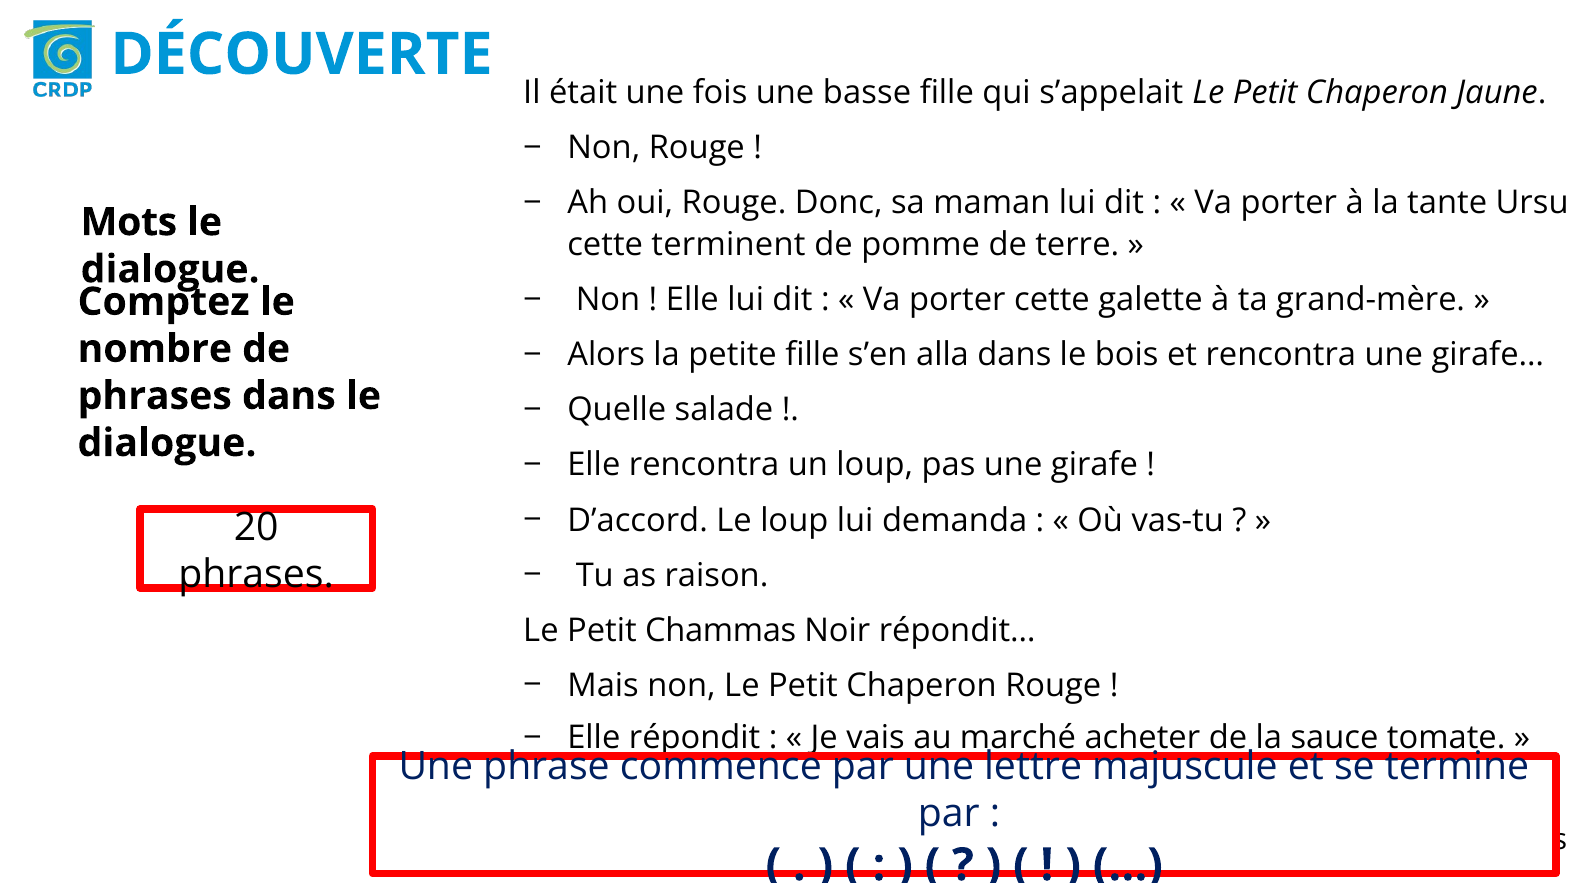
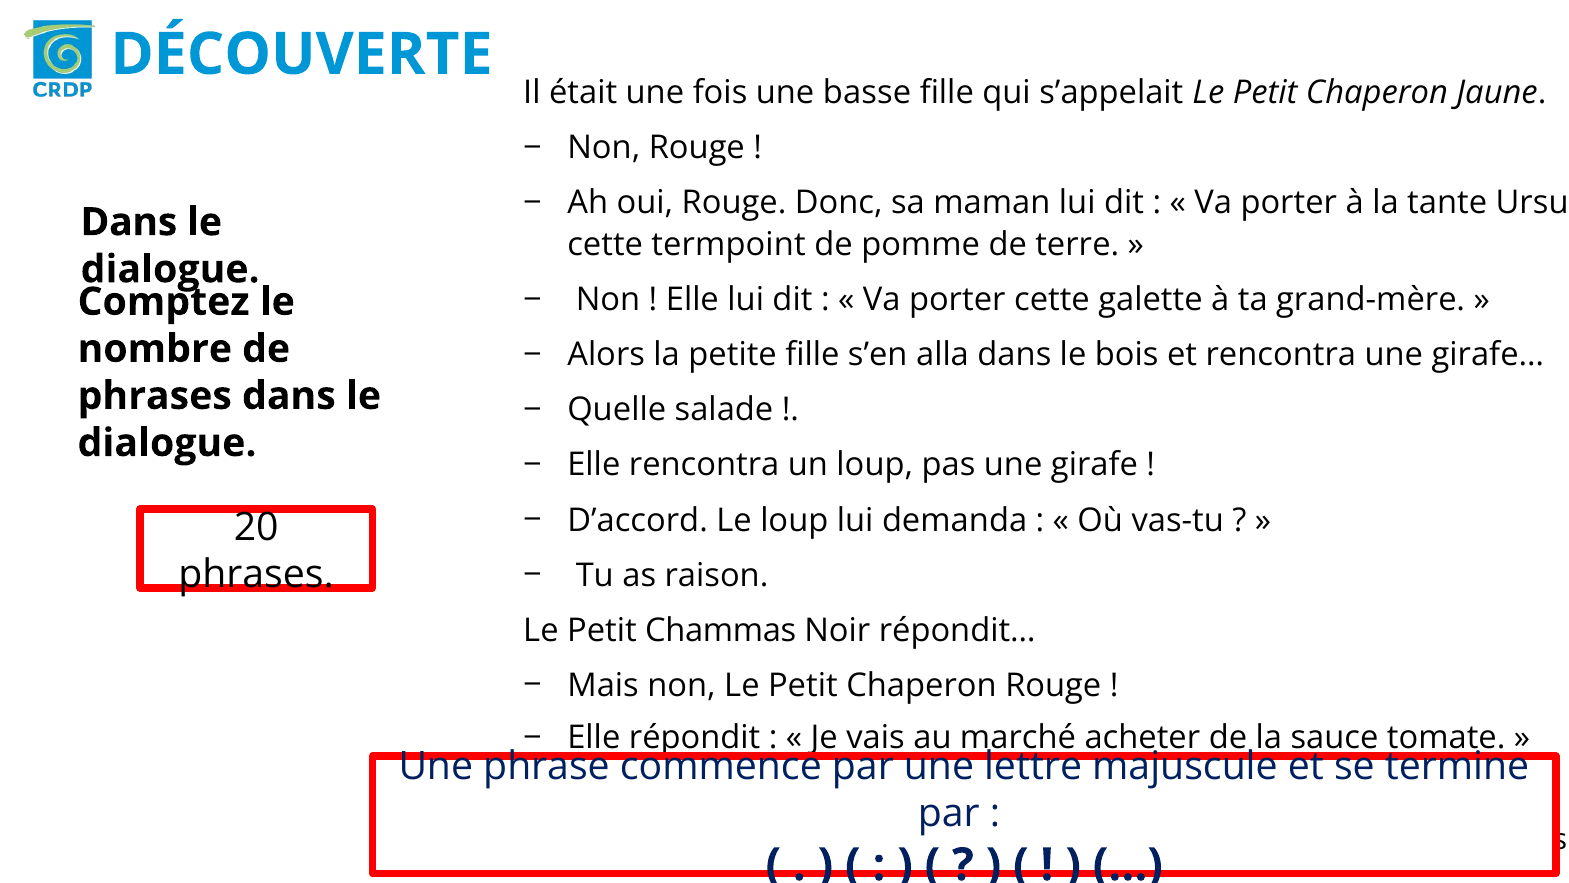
Mots at (129, 222): Mots -> Dans
terminent: terminent -> termpoint
